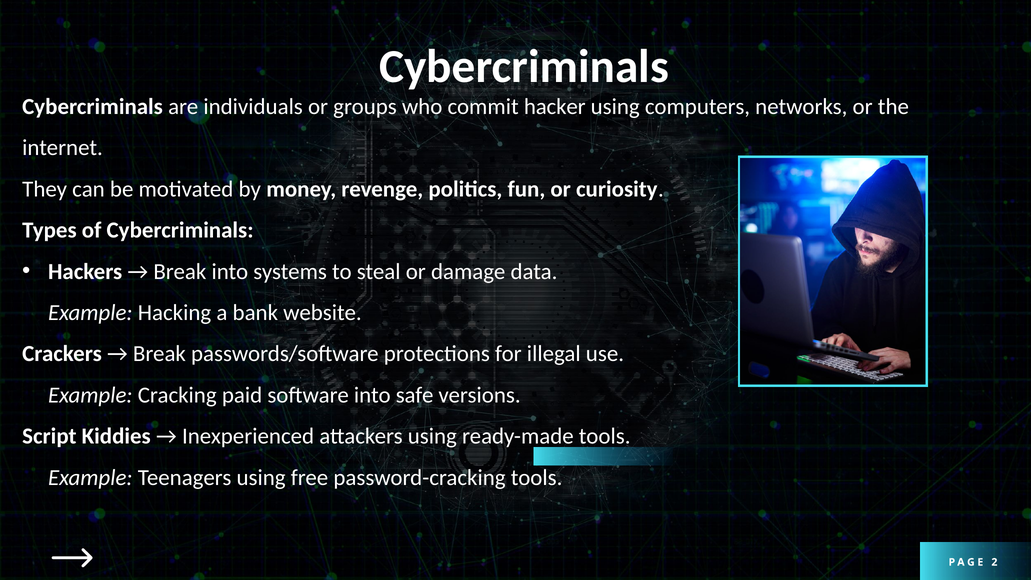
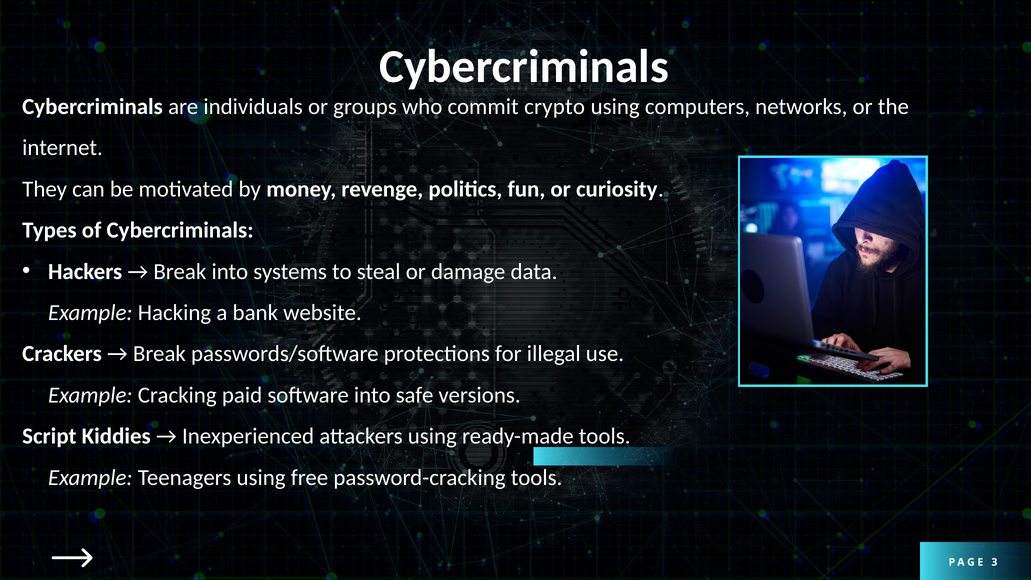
hacker: hacker -> crypto
2: 2 -> 3
